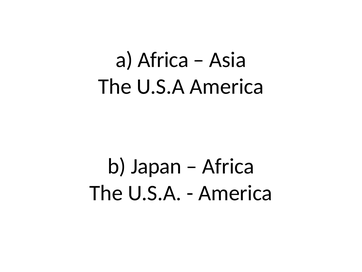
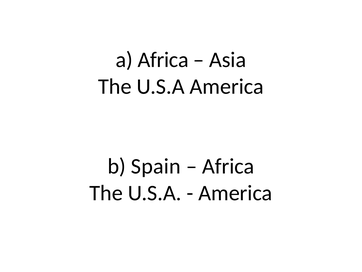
Japan: Japan -> Spain
